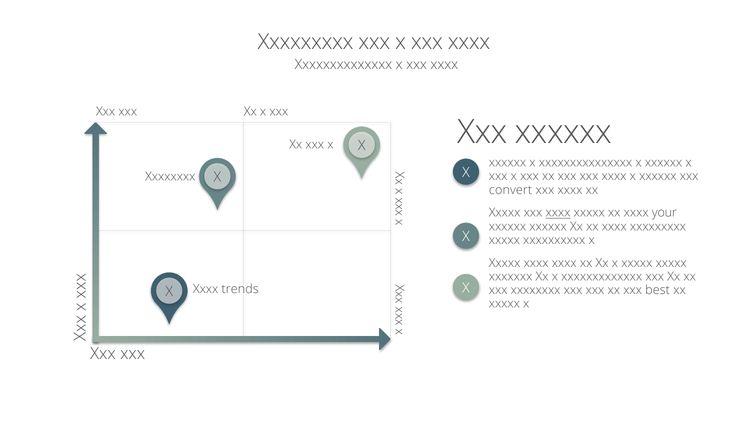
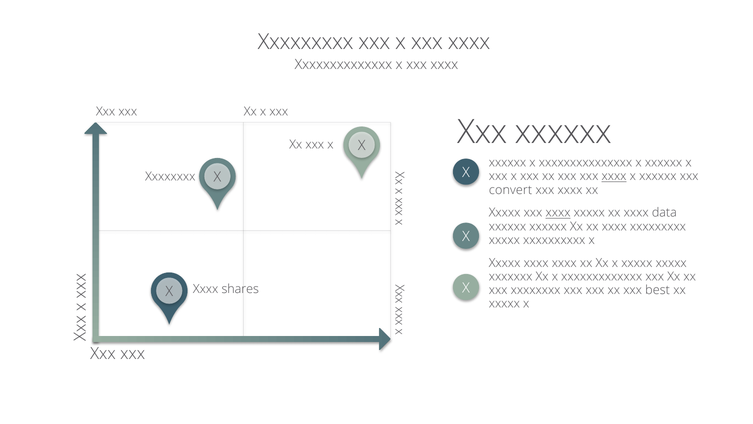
xxxx at (614, 176) underline: none -> present
your: your -> data
trends: trends -> shares
